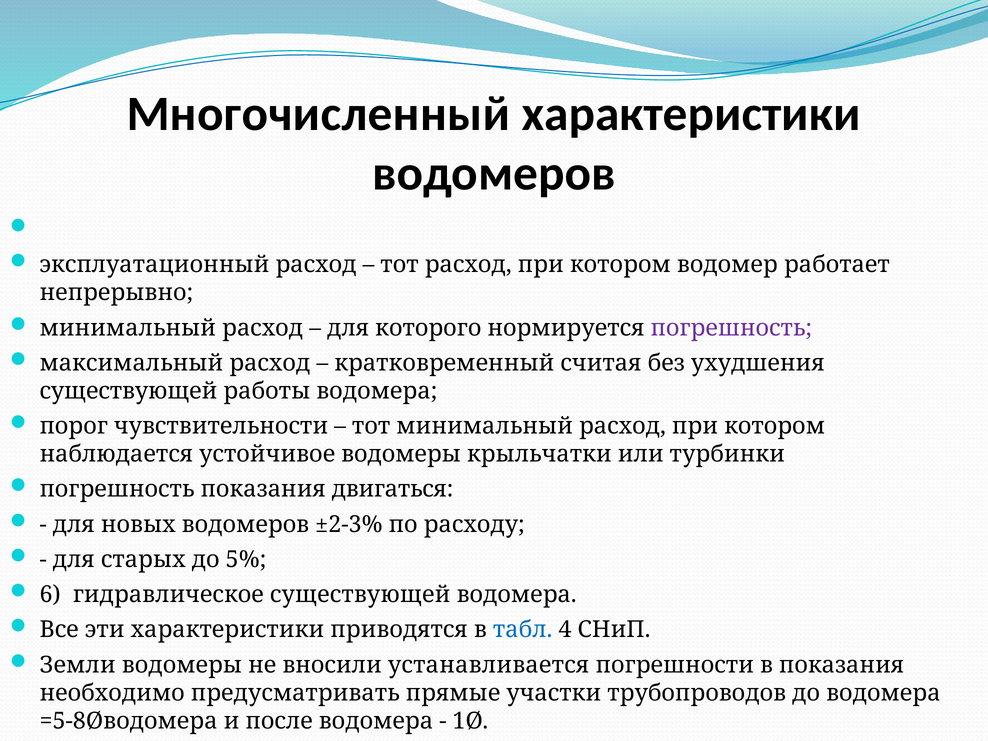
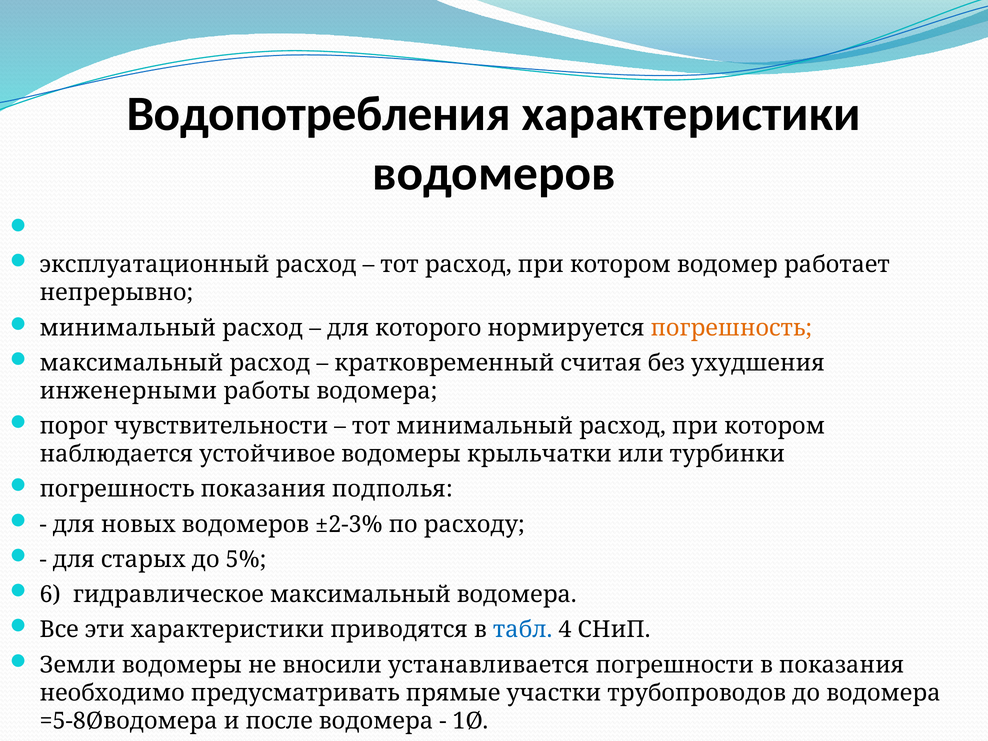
Многочисленный: Многочисленный -> Водопотребления
погрешность at (731, 328) colour: purple -> orange
существующей at (128, 391): существующей -> инженерными
двигаться: двигаться -> подполья
гидравлическое существующей: существующей -> максимальный
